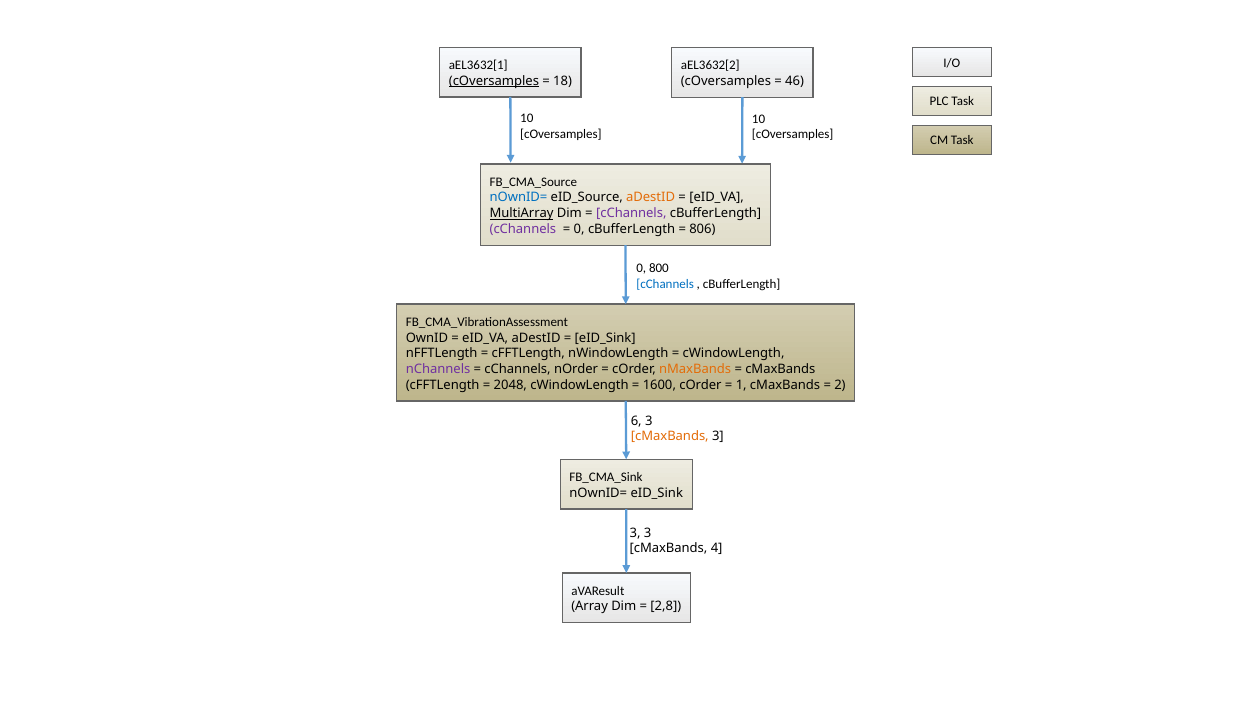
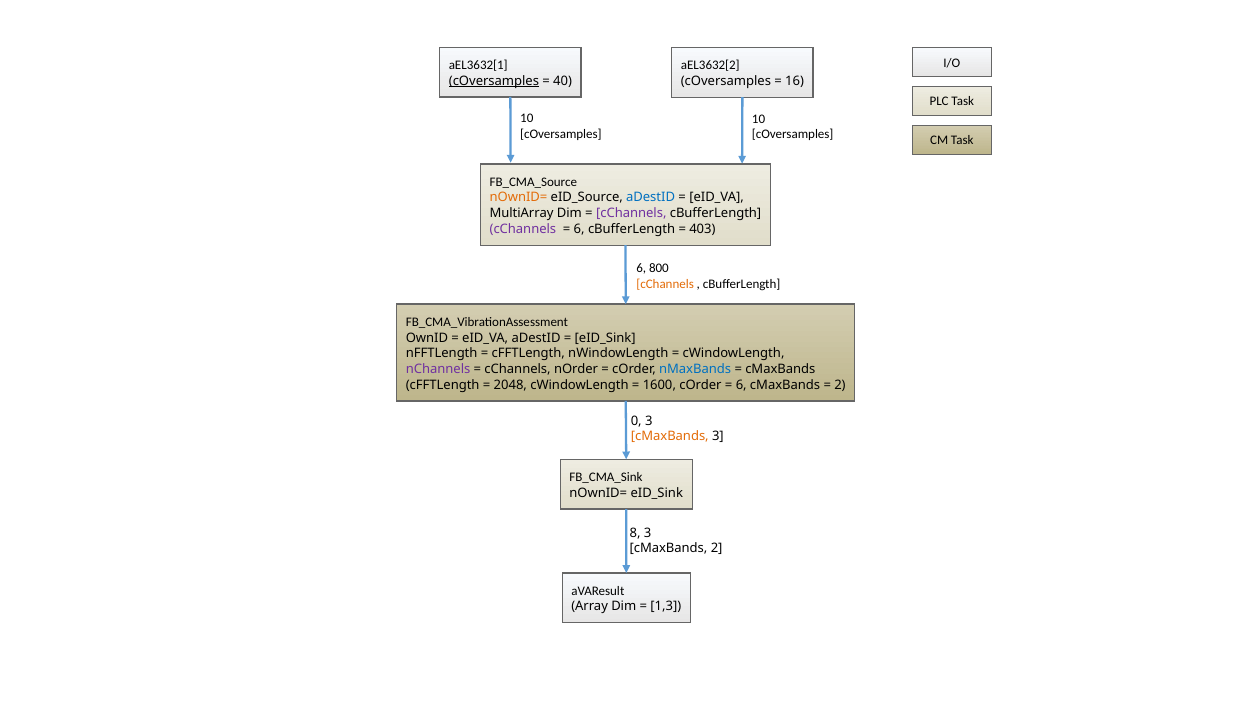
18: 18 -> 40
46: 46 -> 16
nOwnID= at (519, 198) colour: blue -> orange
aDestID at (651, 198) colour: orange -> blue
MultiArray underline: present -> none
0 at (579, 229): 0 -> 6
806: 806 -> 403
0 at (641, 268): 0 -> 6
cChannels at (665, 284) colour: blue -> orange
nMaxBands colour: orange -> blue
1 at (741, 385): 1 -> 6
6: 6 -> 0
3 at (635, 533): 3 -> 8
cMaxBands 4: 4 -> 2
2,8: 2,8 -> 1,3
